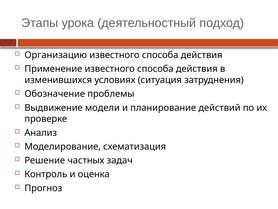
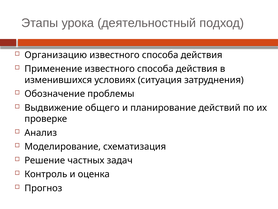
модели: модели -> общего
